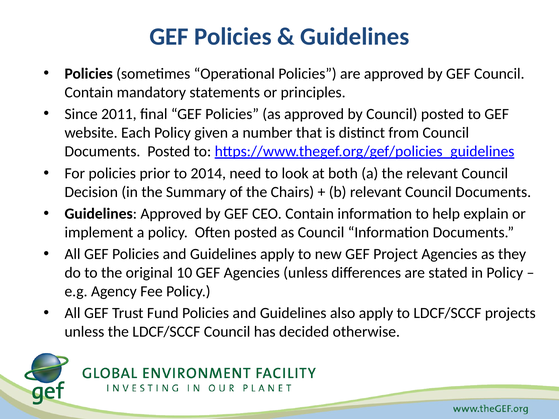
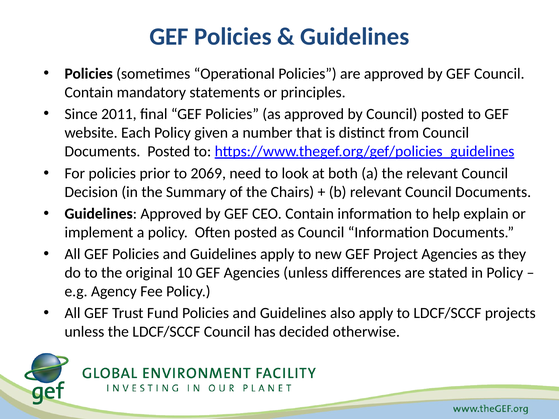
2014: 2014 -> 2069
